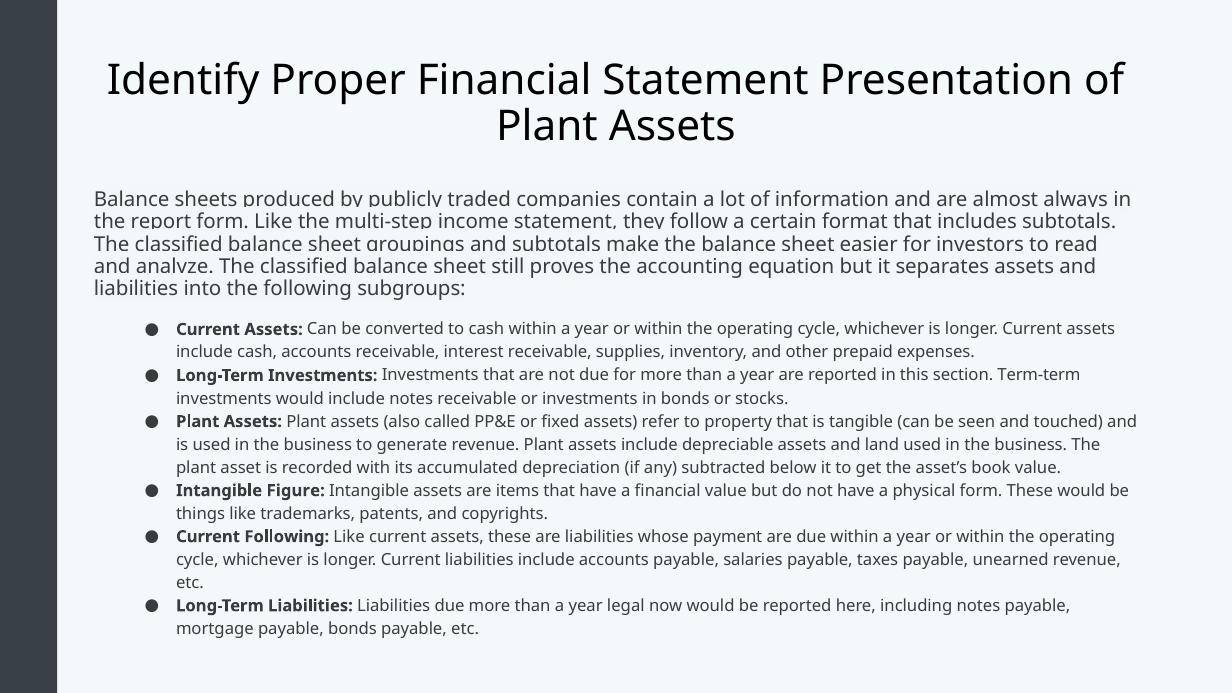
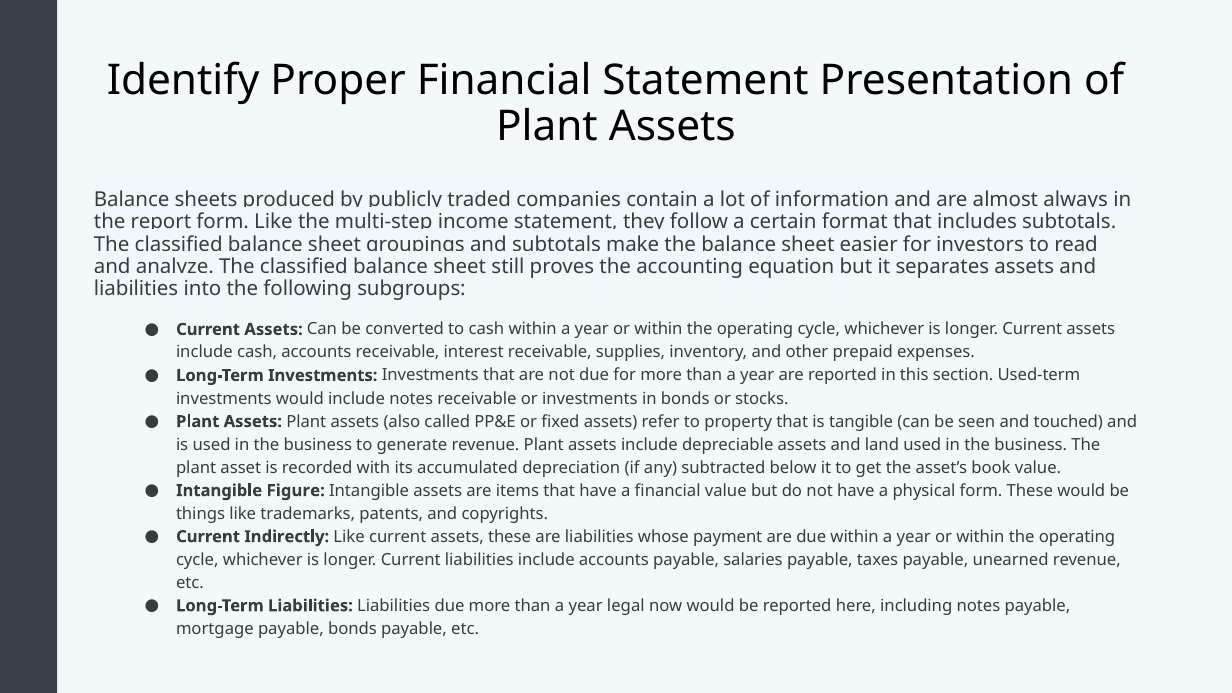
Term-term: Term-term -> Used-term
Current Following: Following -> Indirectly
